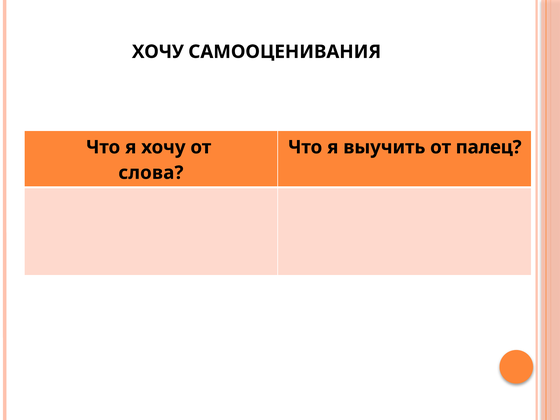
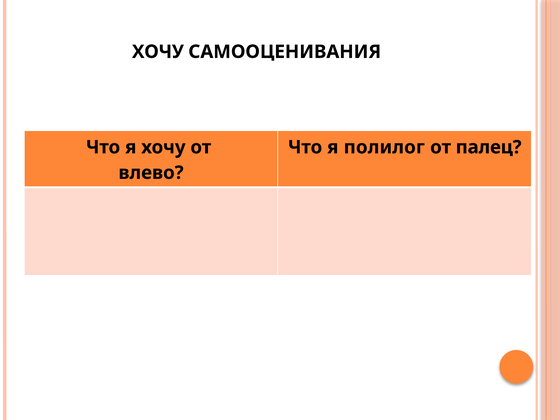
выучить: выучить -> полилог
слова: слова -> влево
